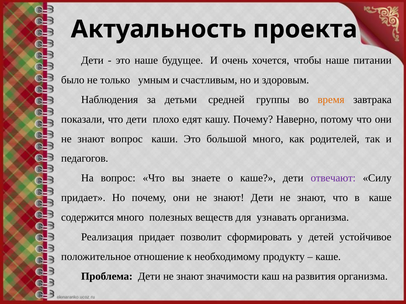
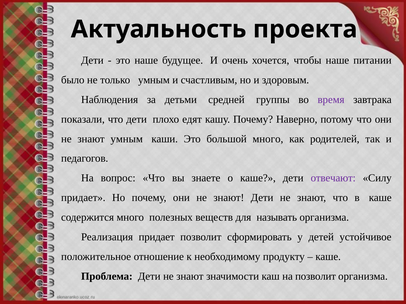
время colour: orange -> purple
знают вопрос: вопрос -> умным
узнавать: узнавать -> называть
на развития: развития -> позволит
